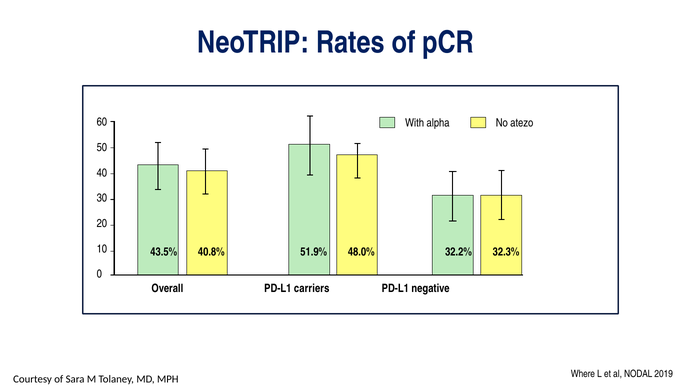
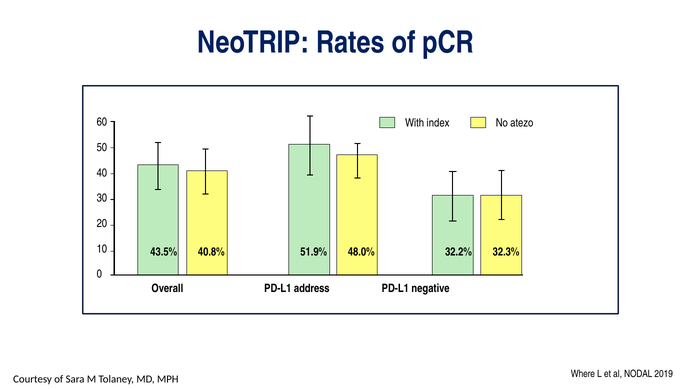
alpha: alpha -> index
carriers: carriers -> address
